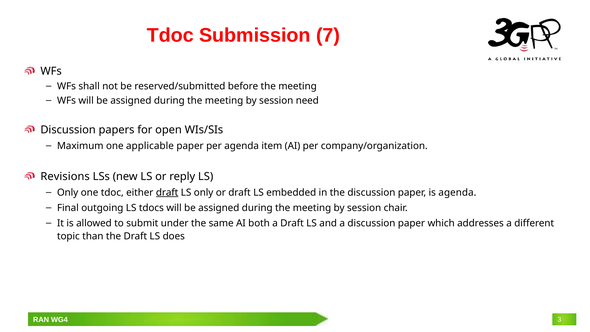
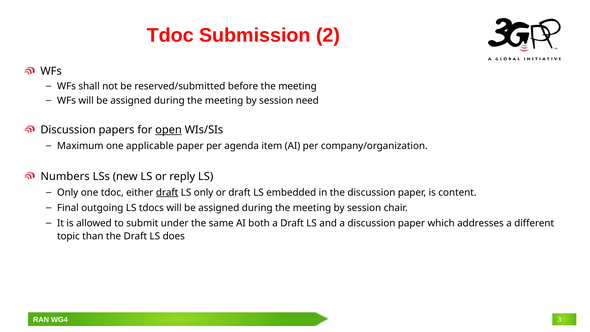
7: 7 -> 2
open underline: none -> present
Revisions: Revisions -> Numbers
is agenda: agenda -> content
